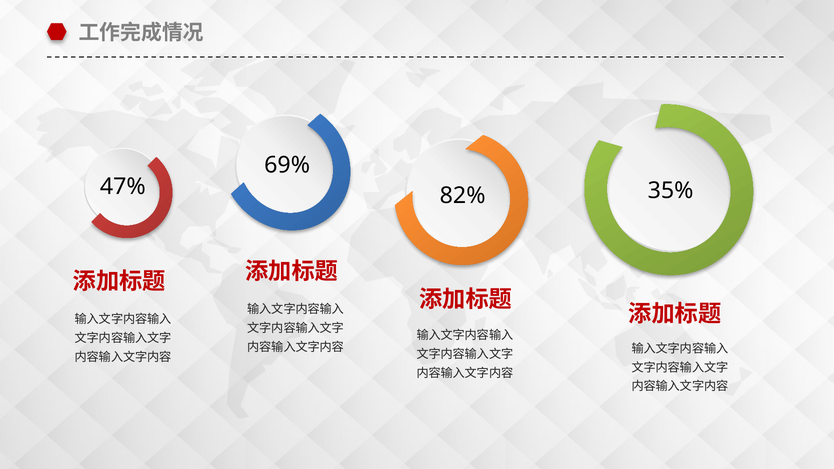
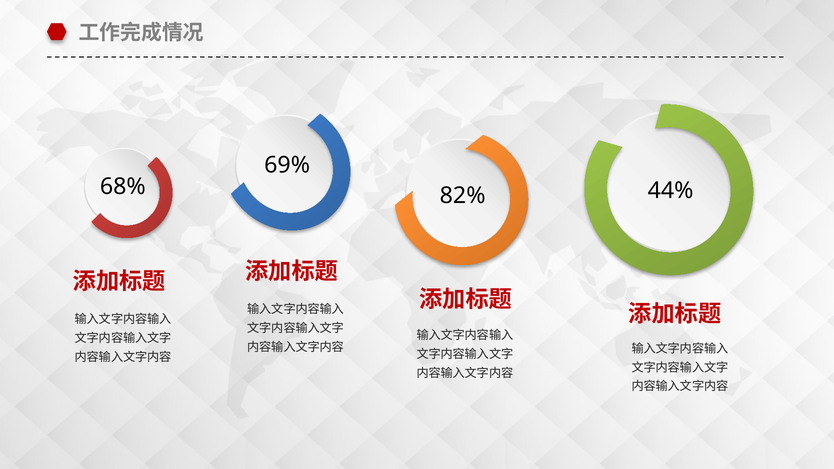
47%: 47% -> 68%
35%: 35% -> 44%
